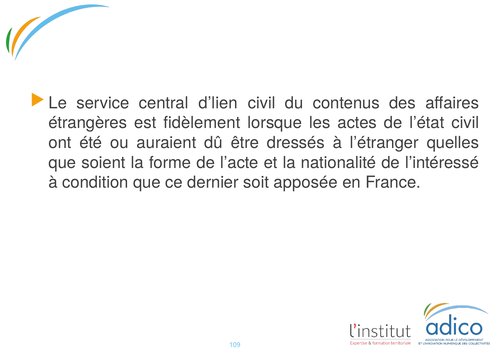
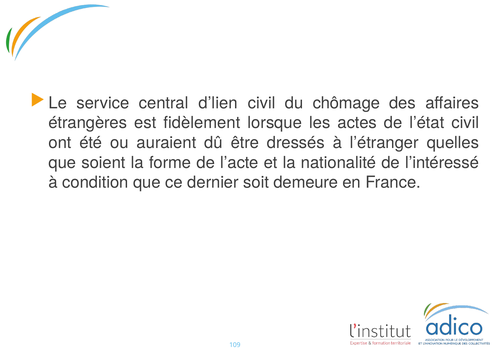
contenus: contenus -> chômage
apposée: apposée -> demeure
